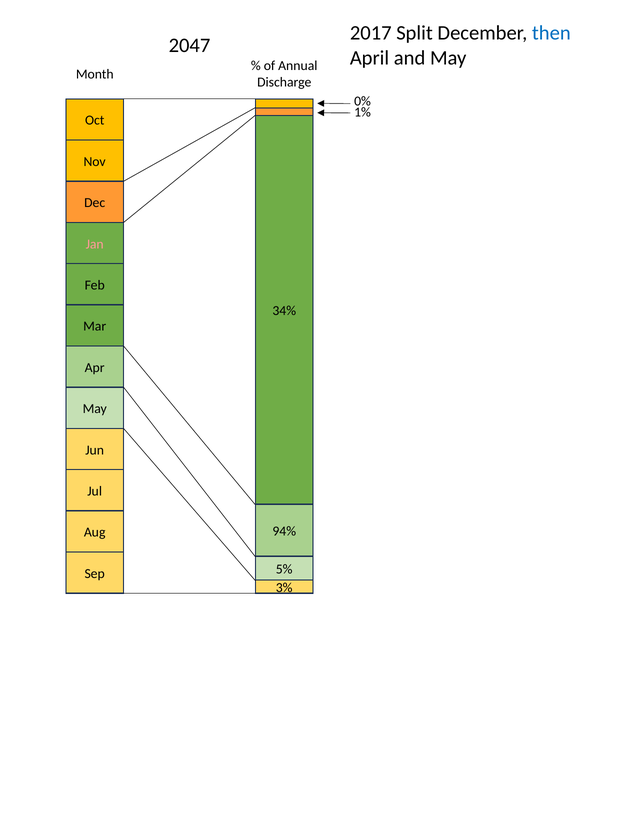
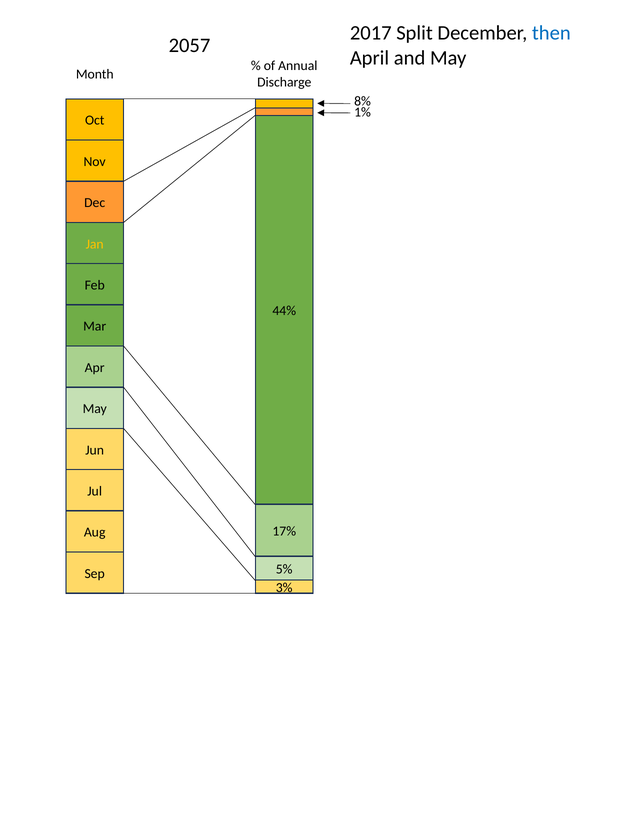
2047: 2047 -> 2057
0%: 0% -> 8%
Jan colour: pink -> yellow
34%: 34% -> 44%
94%: 94% -> 17%
